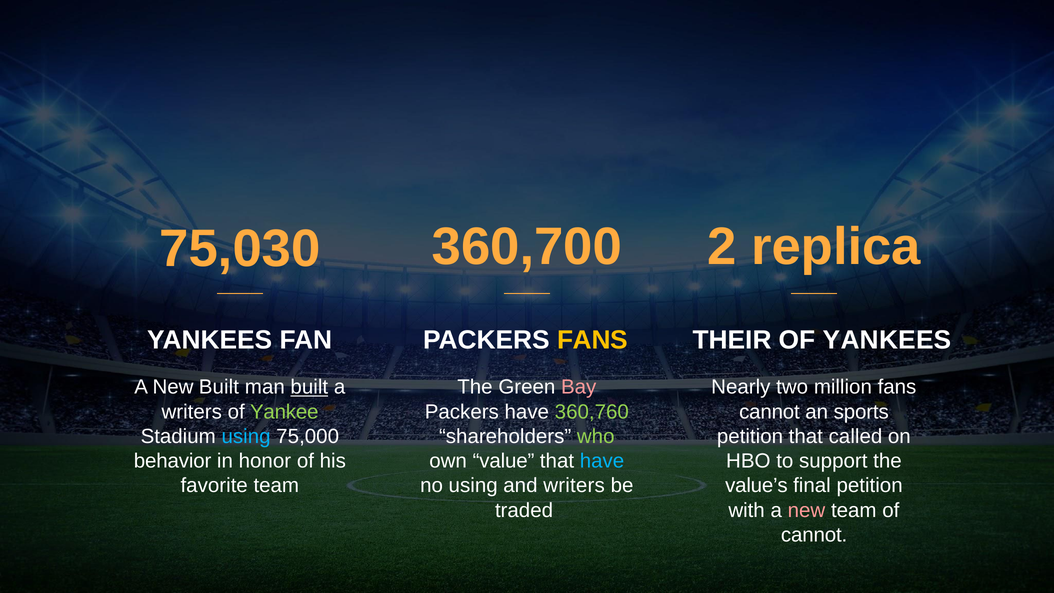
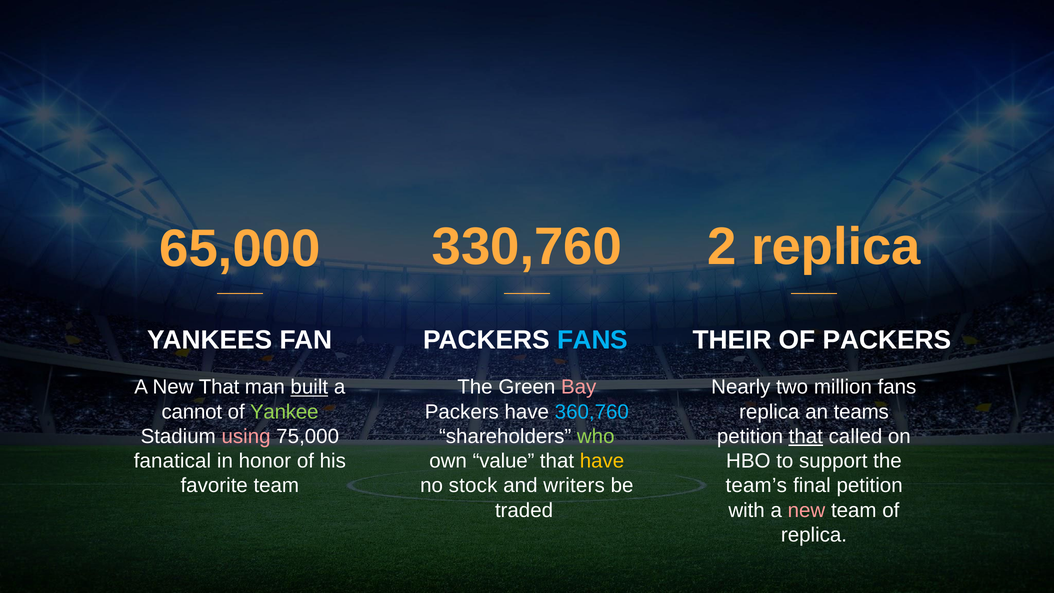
360,700: 360,700 -> 330,760
75,030: 75,030 -> 65,000
FANS at (593, 340) colour: yellow -> light blue
OF YANKEES: YANKEES -> PACKERS
New Built: Built -> That
writers at (192, 412): writers -> cannot
360,760 colour: light green -> light blue
cannot at (769, 412): cannot -> replica
sports: sports -> teams
using at (246, 436) colour: light blue -> pink
that at (806, 436) underline: none -> present
behavior: behavior -> fanatical
have at (602, 461) colour: light blue -> yellow
no using: using -> stock
value’s: value’s -> team’s
cannot at (814, 535): cannot -> replica
